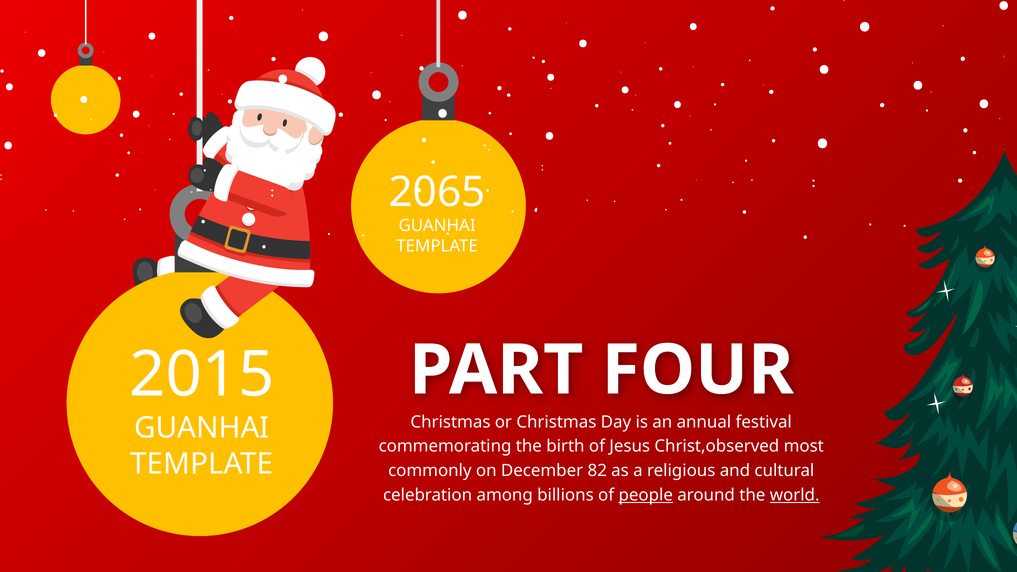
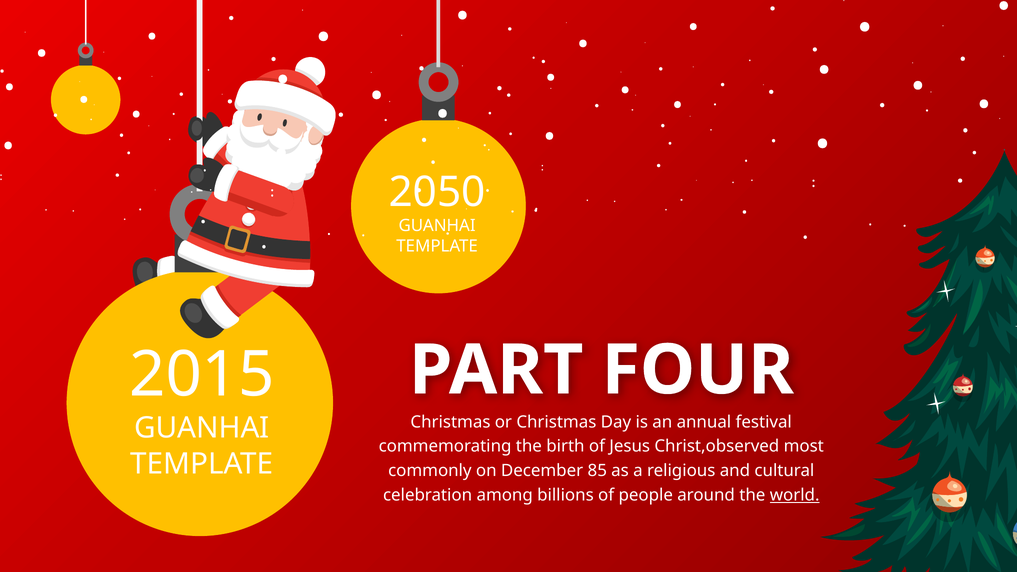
2065: 2065 -> 2050
82: 82 -> 85
people underline: present -> none
